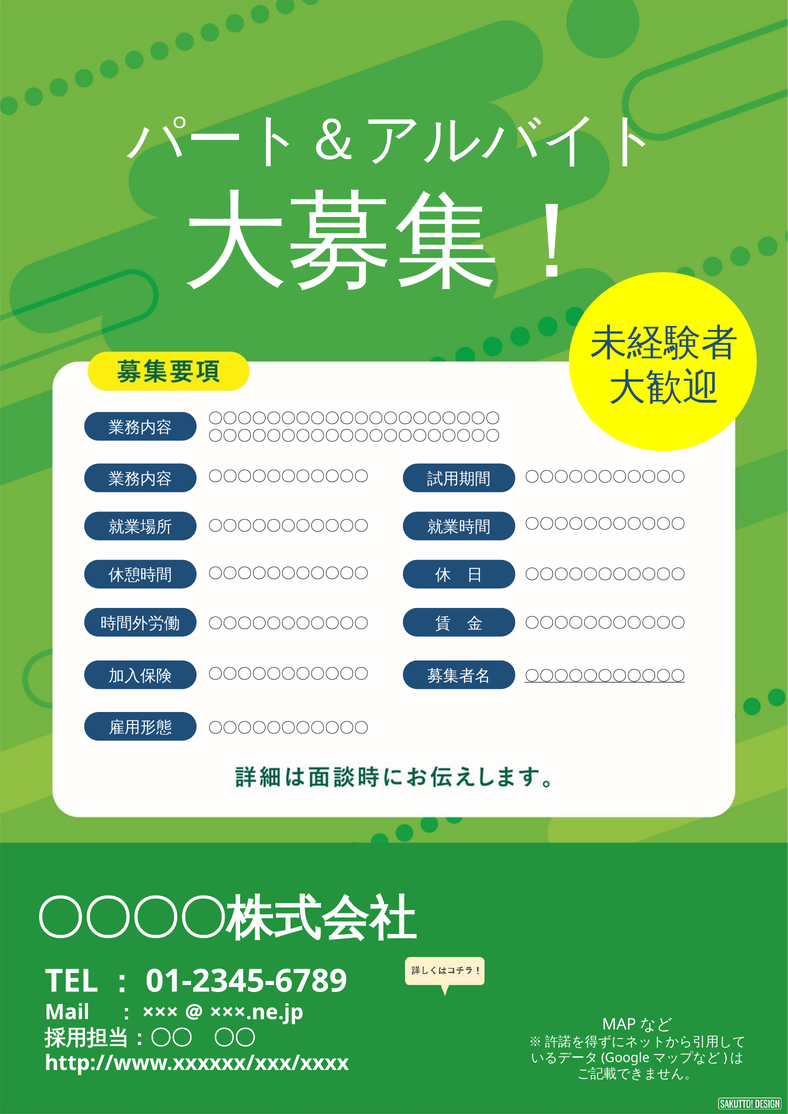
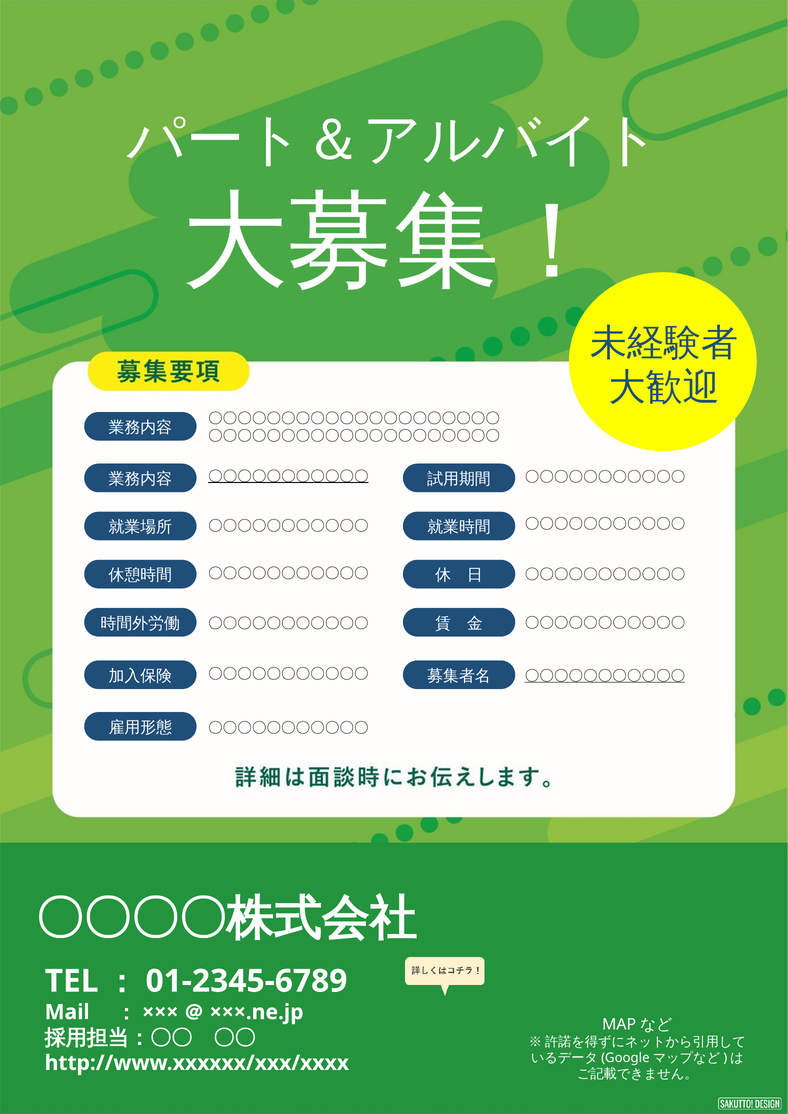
〇〇〇〇〇〇〇〇〇〇〇 at (288, 477) underline: none -> present
